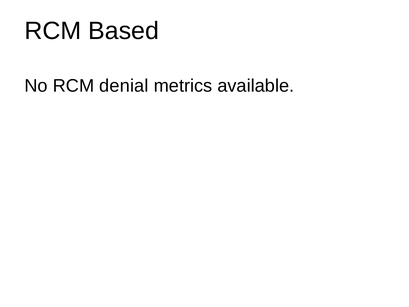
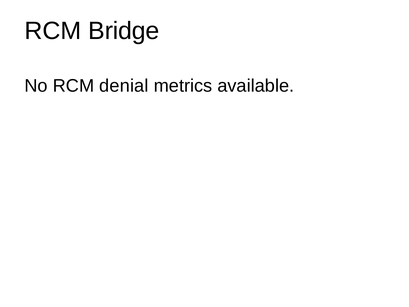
Based: Based -> Bridge
